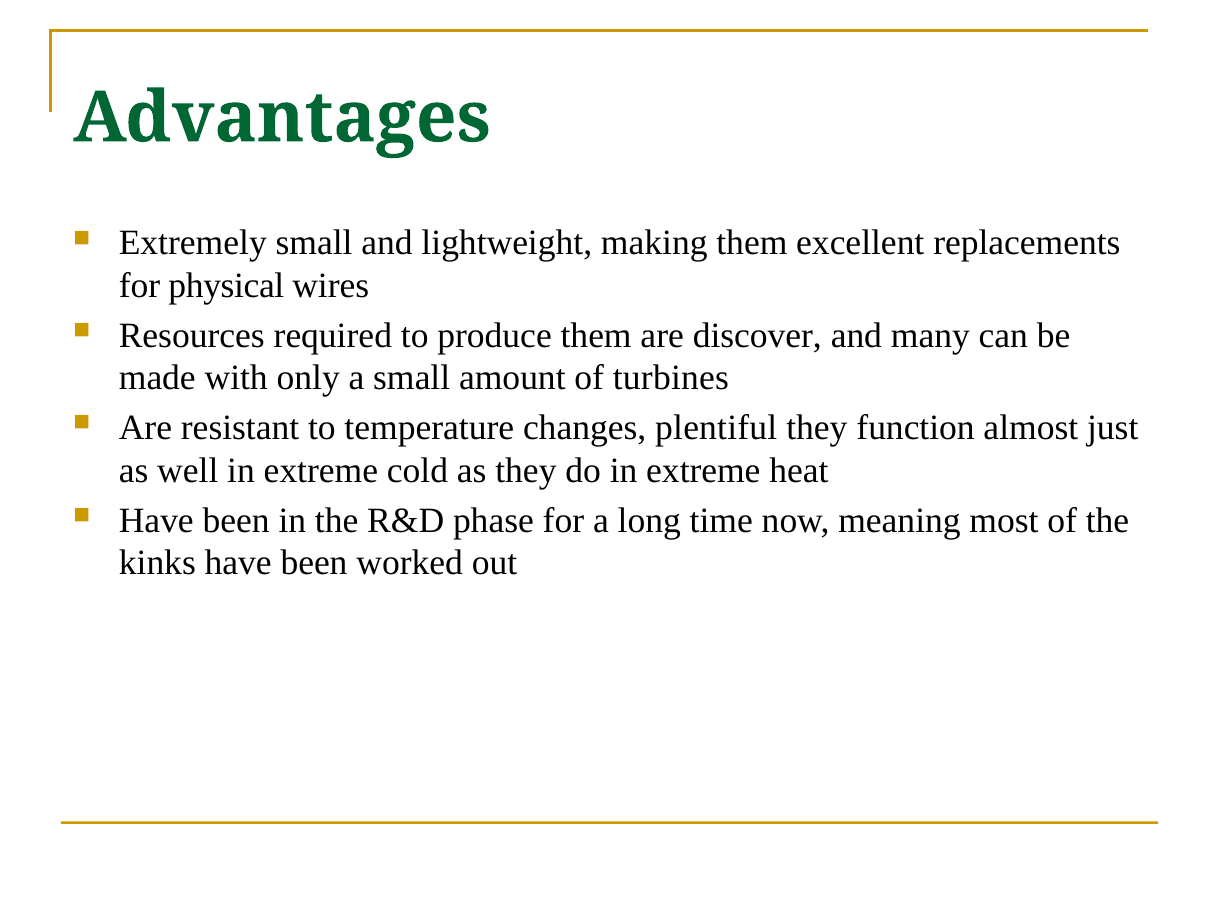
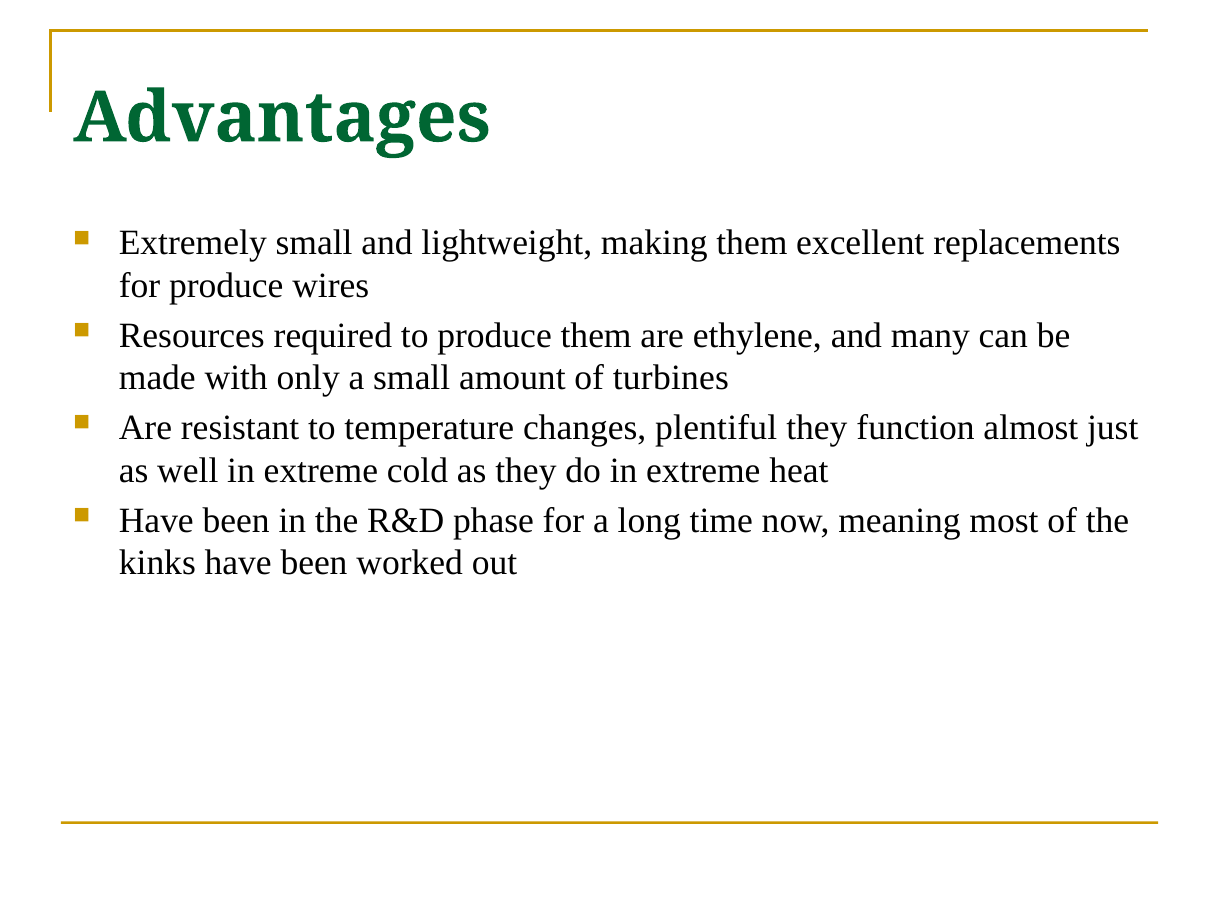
for physical: physical -> produce
discover: discover -> ethylene
